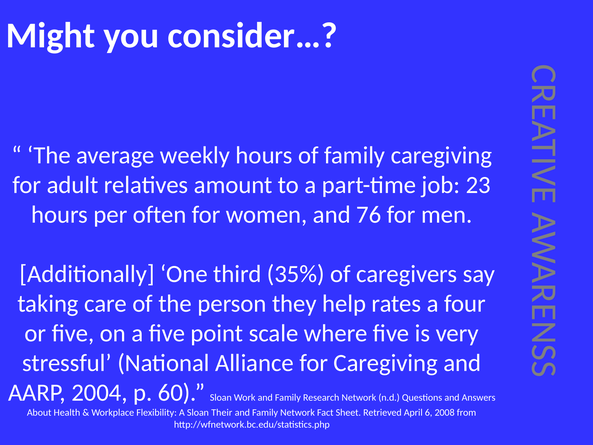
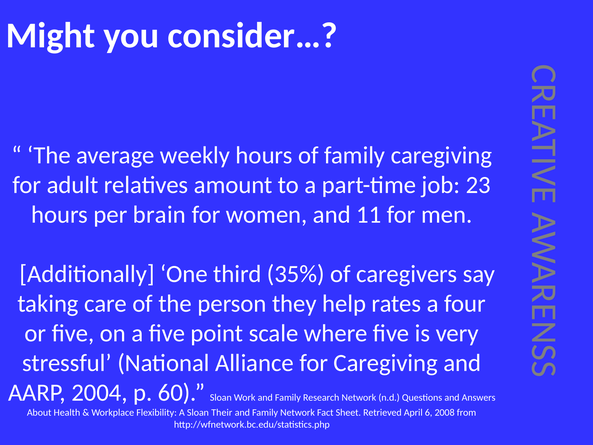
often: often -> brain
76: 76 -> 11
